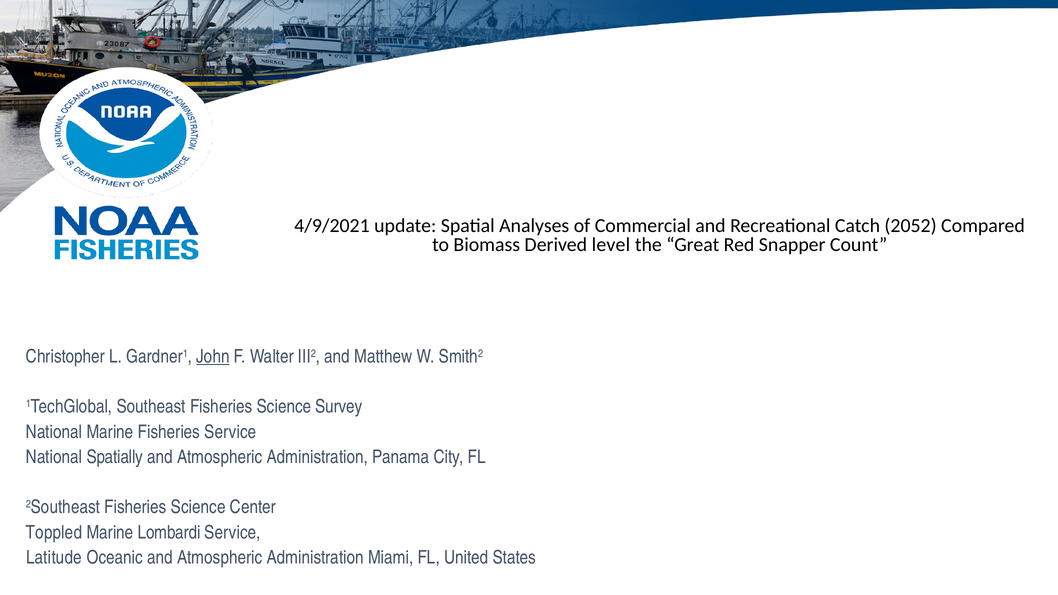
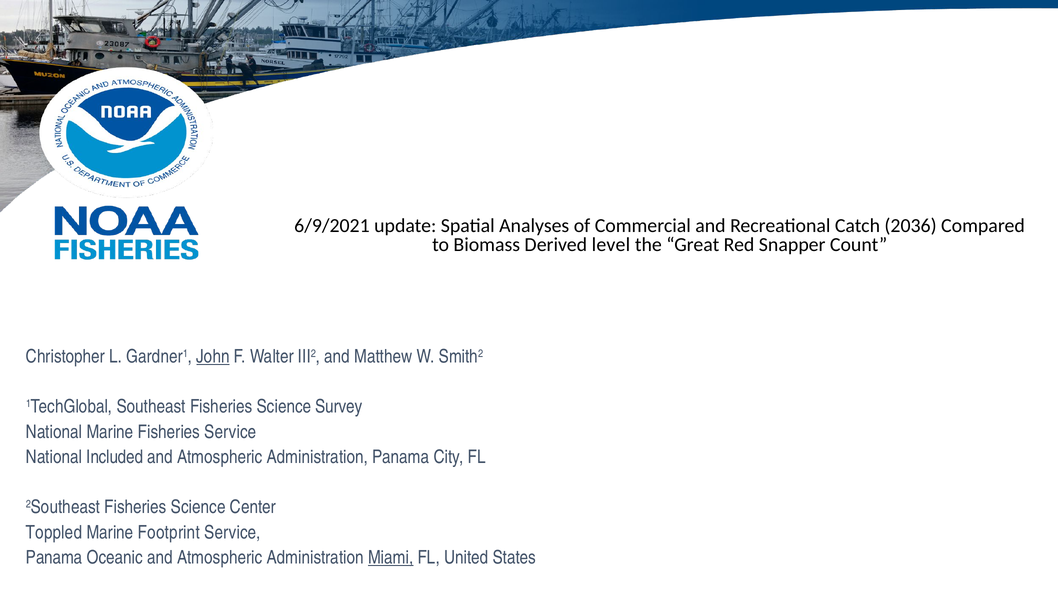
4/9/2021: 4/9/2021 -> 6/9/2021
2052: 2052 -> 2036
Spatially: Spatially -> Included
Lombardi: Lombardi -> Footprint
Latitude at (54, 558): Latitude -> Panama
Miami underline: none -> present
